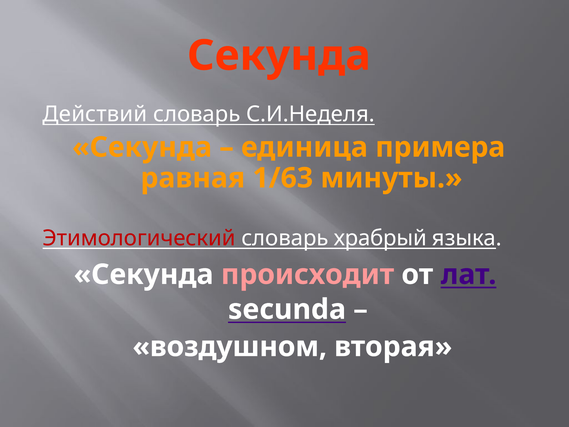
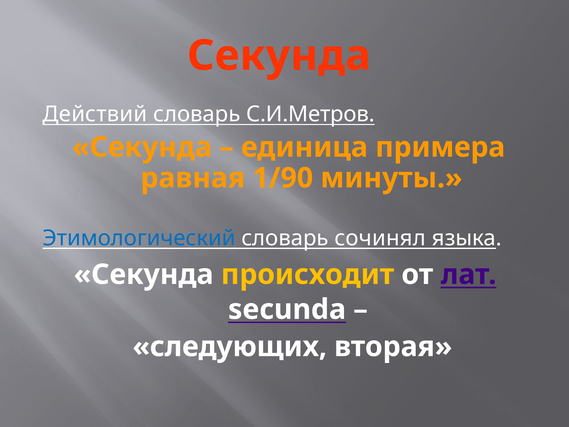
С.И.Неделя: С.И.Неделя -> С.И.Метров
1/63: 1/63 -> 1/90
Этимологический colour: red -> blue
храбрый: храбрый -> сочинял
происходит colour: pink -> yellow
воздушном: воздушном -> следующих
